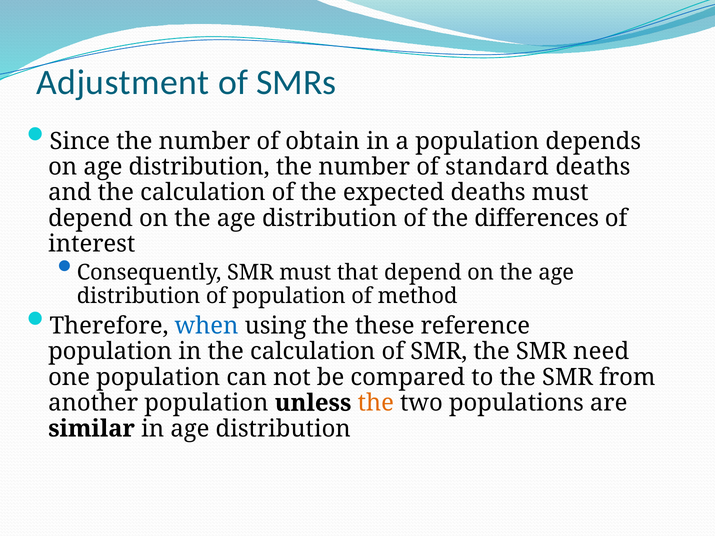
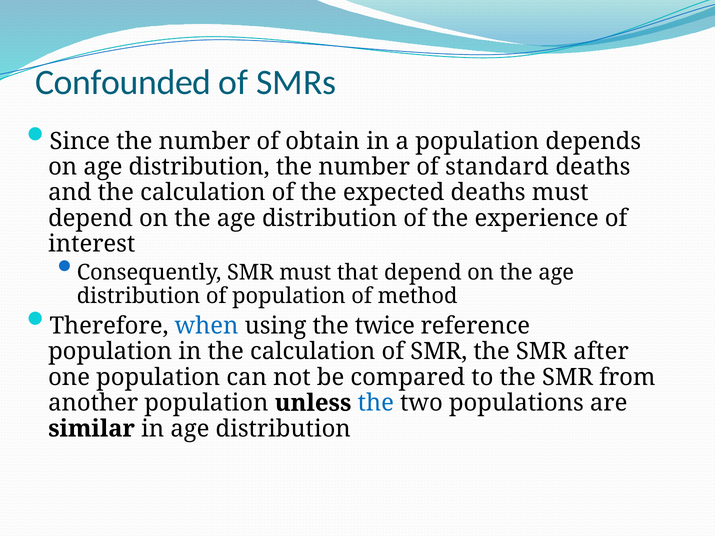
Adjustment: Adjustment -> Confounded
differences: differences -> experience
these: these -> twice
need: need -> after
the at (376, 403) colour: orange -> blue
